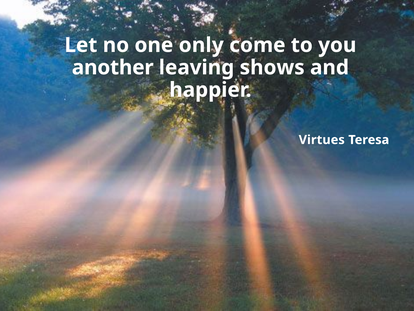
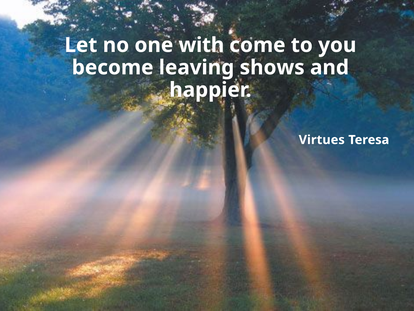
only: only -> with
another: another -> become
